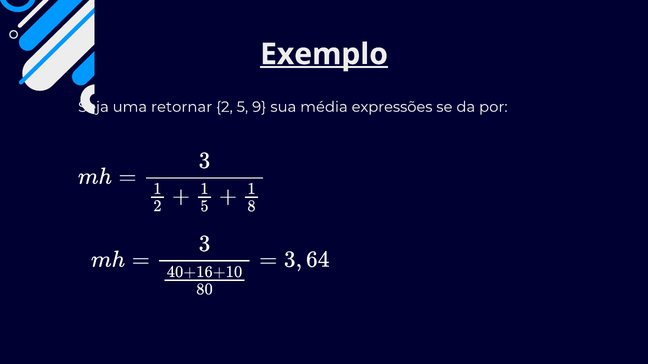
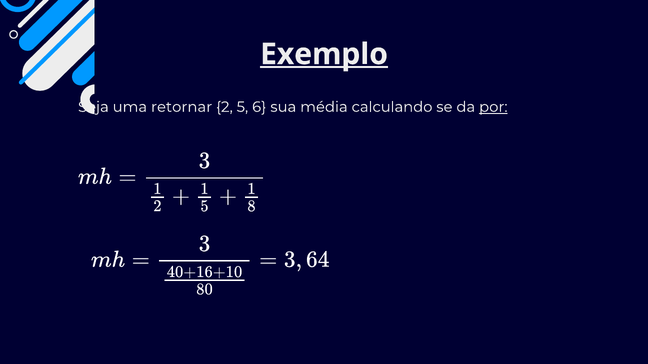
9: 9 -> 6
expressões: expressões -> calculando
por underline: none -> present
